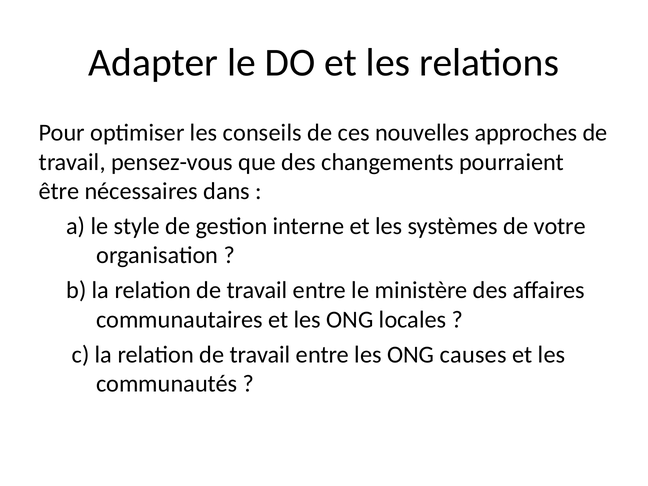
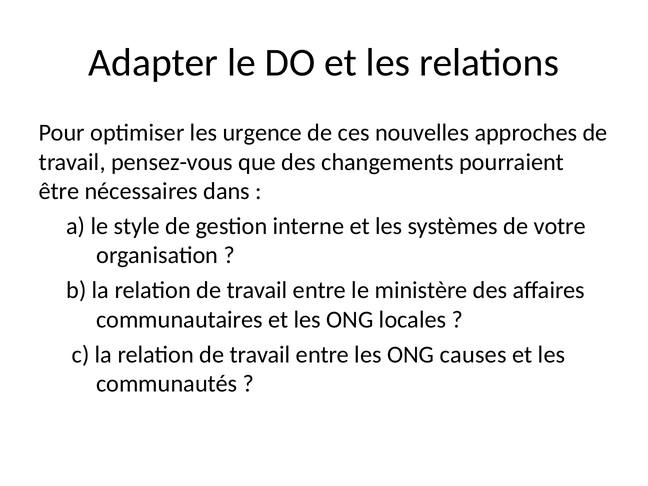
conseils: conseils -> urgence
